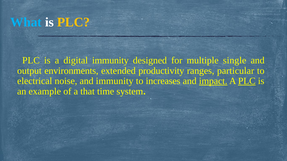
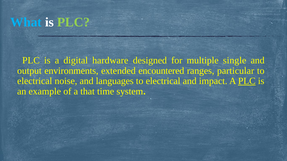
PLC at (74, 22) colour: yellow -> light green
digital immunity: immunity -> hardware
productivity: productivity -> encountered
and immunity: immunity -> languages
increases at (163, 81): increases -> electrical
impact underline: present -> none
